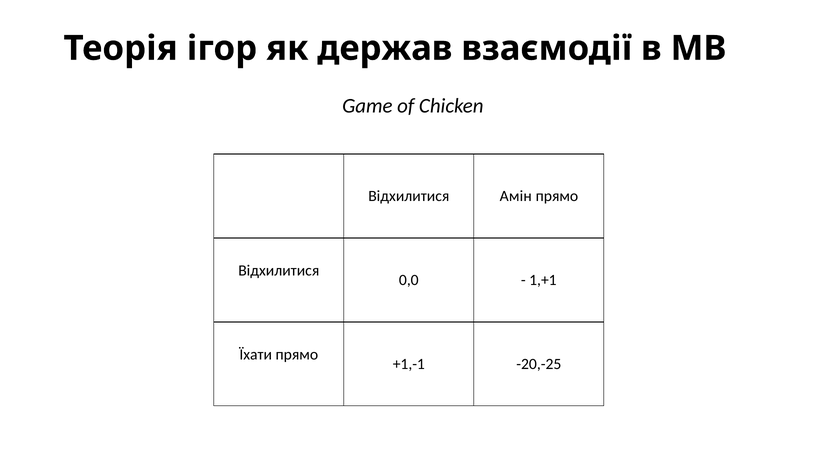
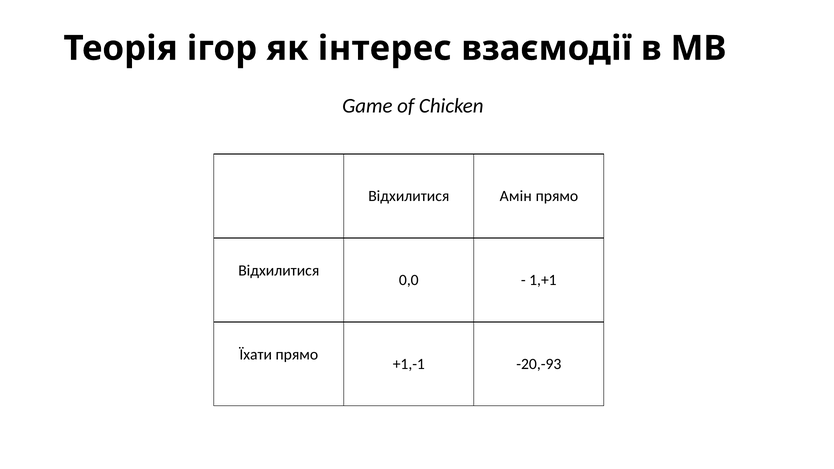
держав: держав -> інтерес
-20,-25: -20,-25 -> -20,-93
